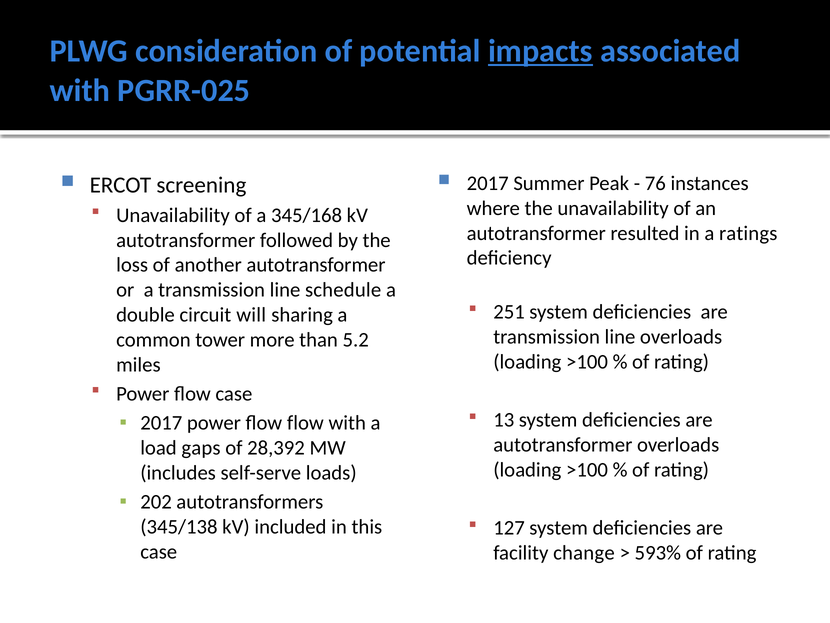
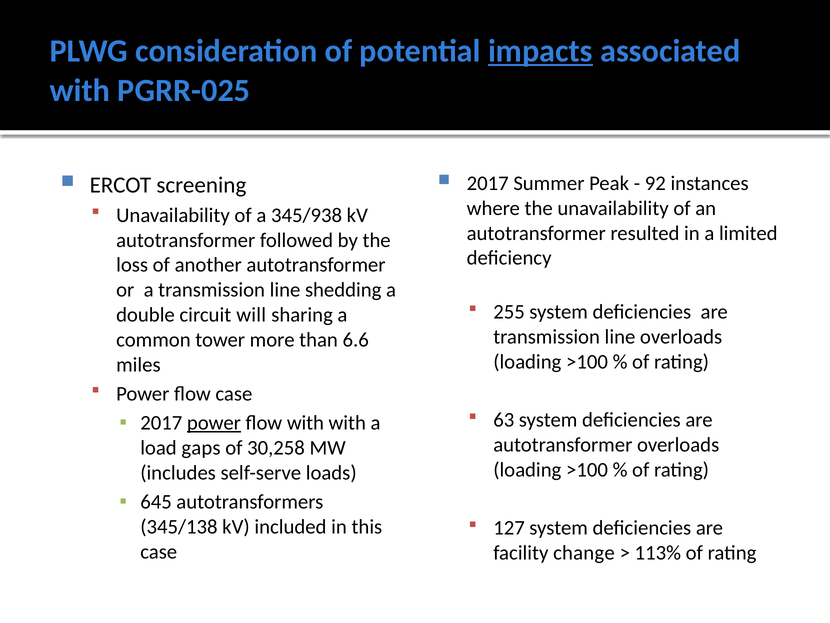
76: 76 -> 92
345/168: 345/168 -> 345/938
ratings: ratings -> limited
schedule: schedule -> shedding
251: 251 -> 255
5.2: 5.2 -> 6.6
13: 13 -> 63
power at (214, 423) underline: none -> present
flow flow: flow -> with
28,392: 28,392 -> 30,258
202: 202 -> 645
593%: 593% -> 113%
